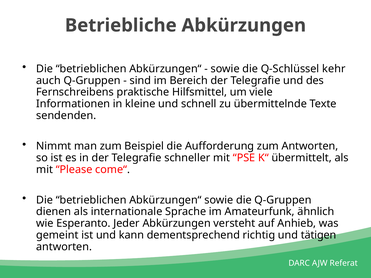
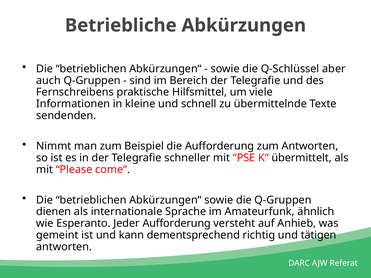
kehr: kehr -> aber
Jeder Abkürzungen: Abkürzungen -> Aufforderung
